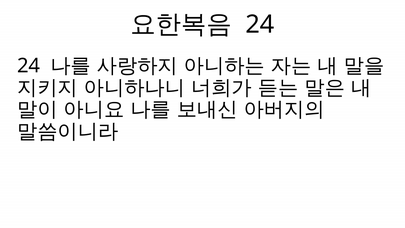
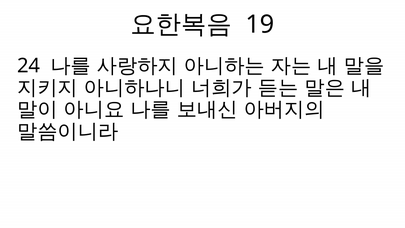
24 at (260, 24): 24 -> 19
